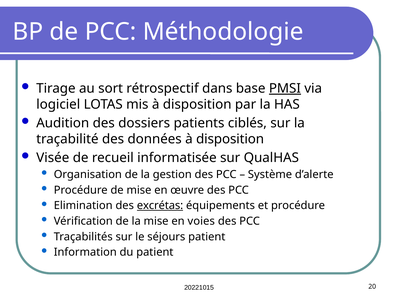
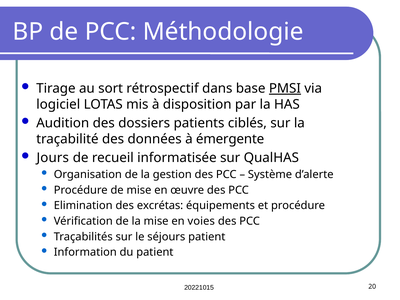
données à disposition: disposition -> émergente
Visée: Visée -> Jours
excrétas underline: present -> none
